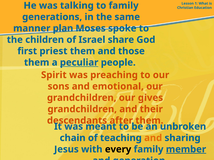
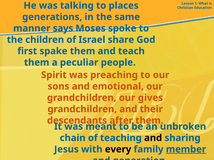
to family: family -> places
plan: plan -> says
priest: priest -> spake
those: those -> teach
peculiar underline: present -> none
and at (153, 138) colour: orange -> black
